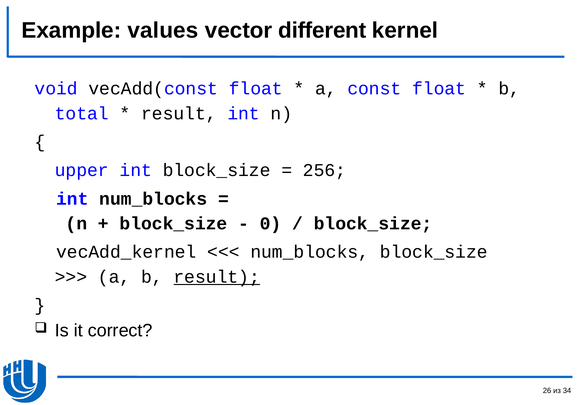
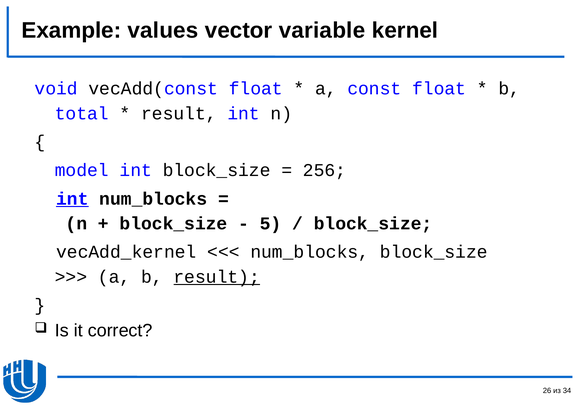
different: different -> variable
upper: upper -> model
int at (72, 199) underline: none -> present
0: 0 -> 5
